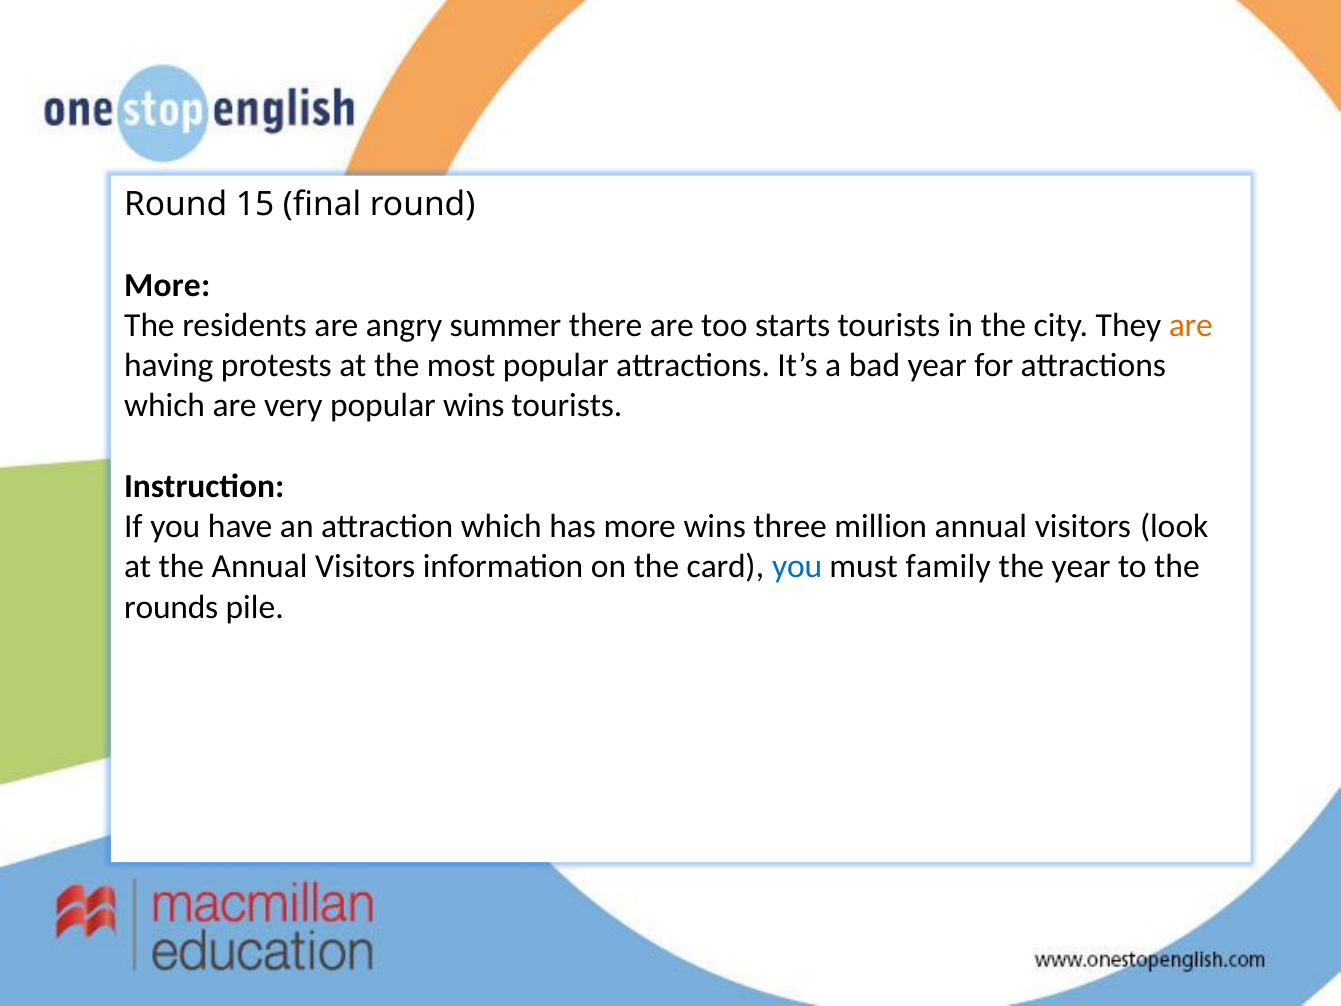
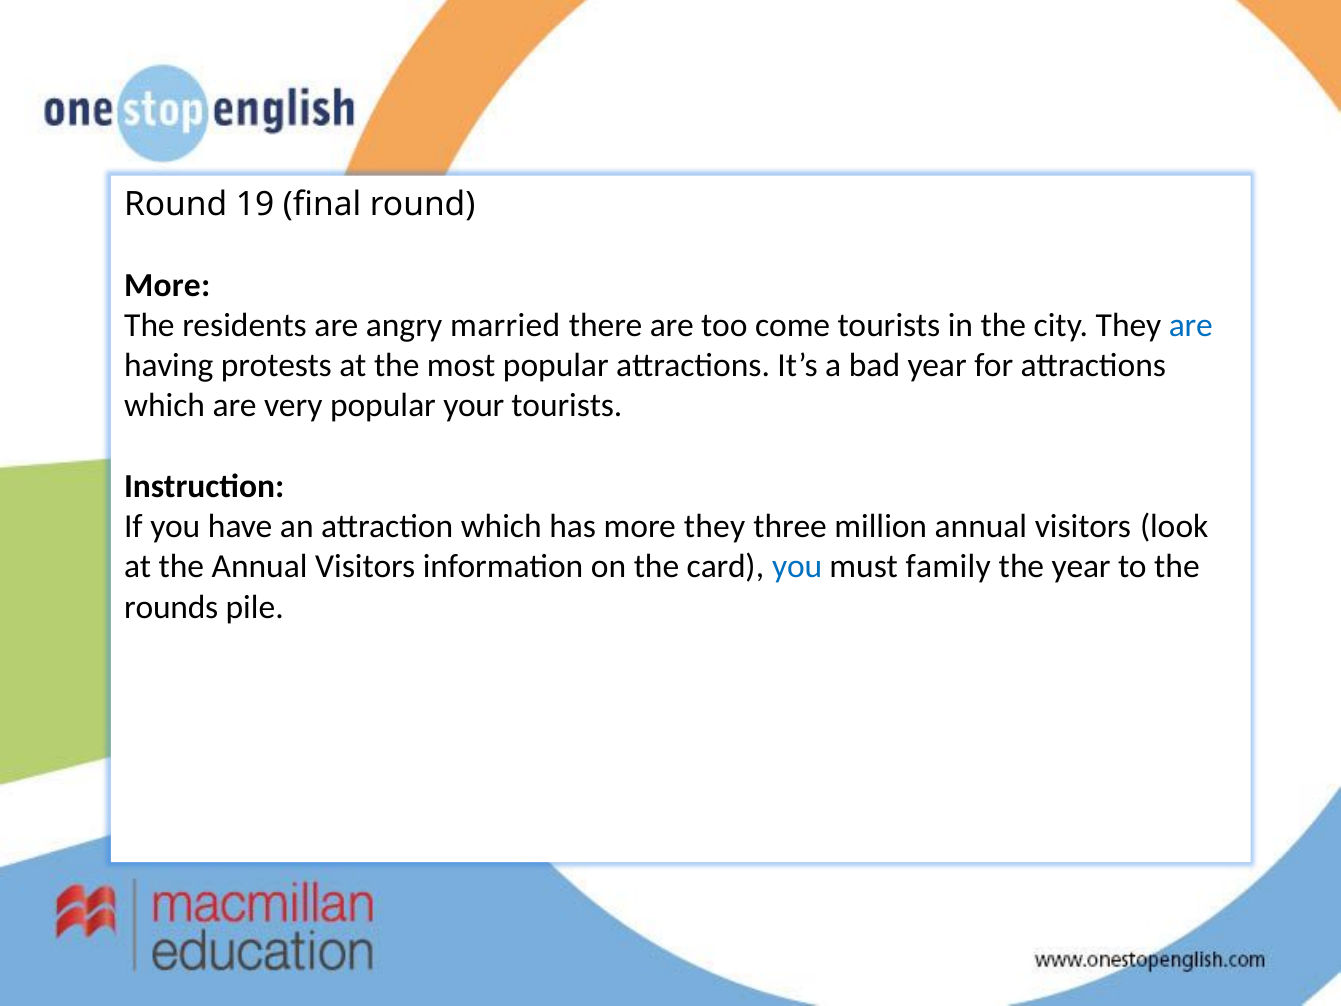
15: 15 -> 19
summer: summer -> married
starts: starts -> come
are at (1191, 325) colour: orange -> blue
popular wins: wins -> your
more wins: wins -> they
